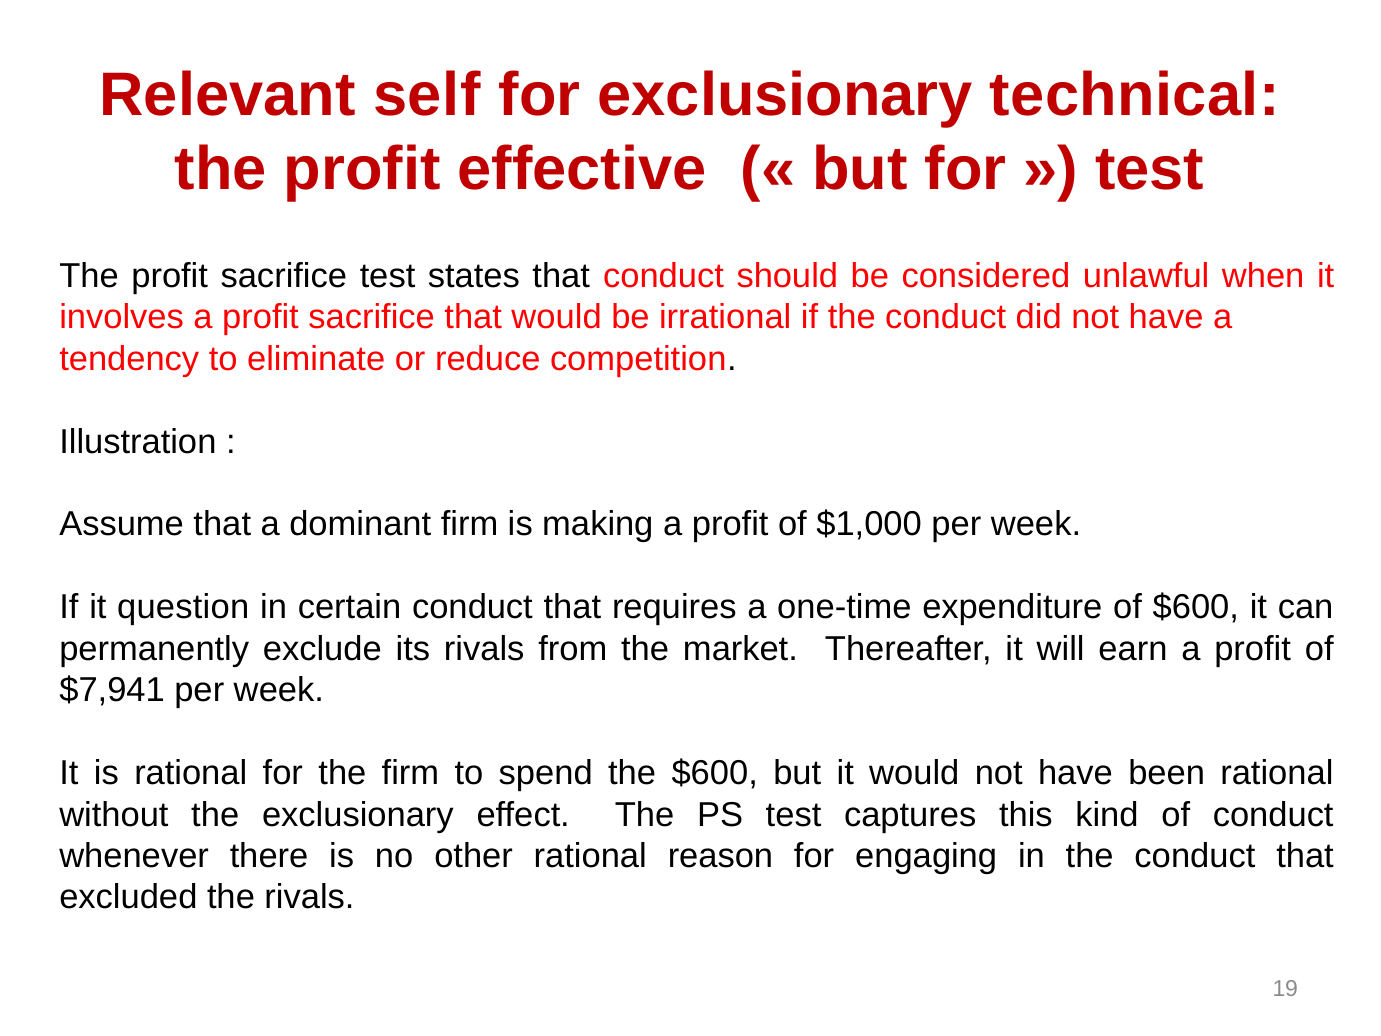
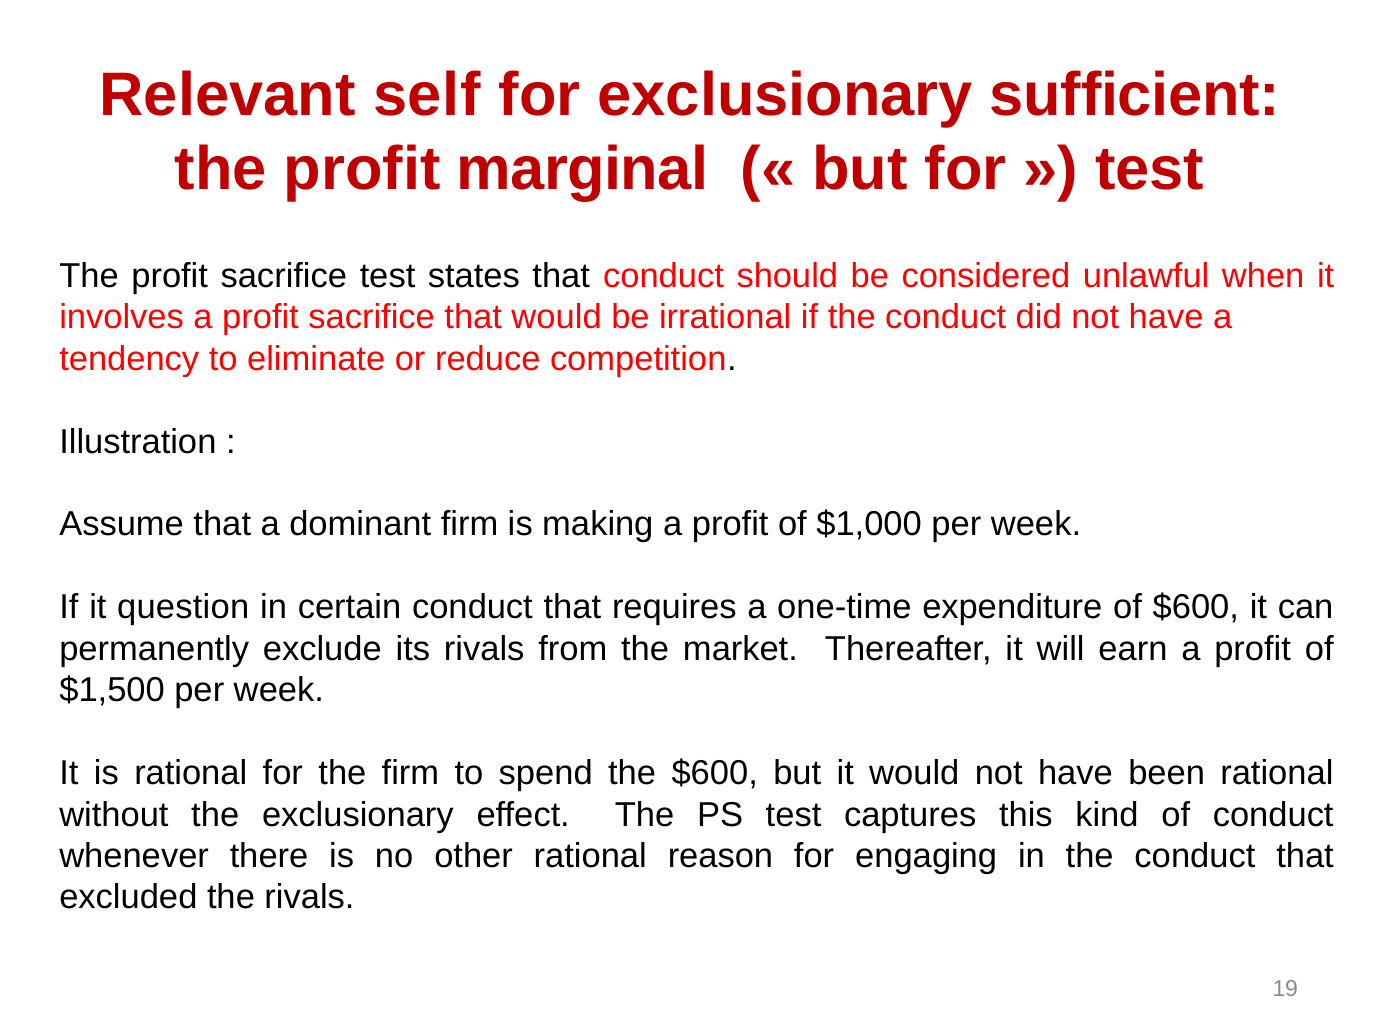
technical: technical -> sufficient
effective: effective -> marginal
$7,941: $7,941 -> $1,500
